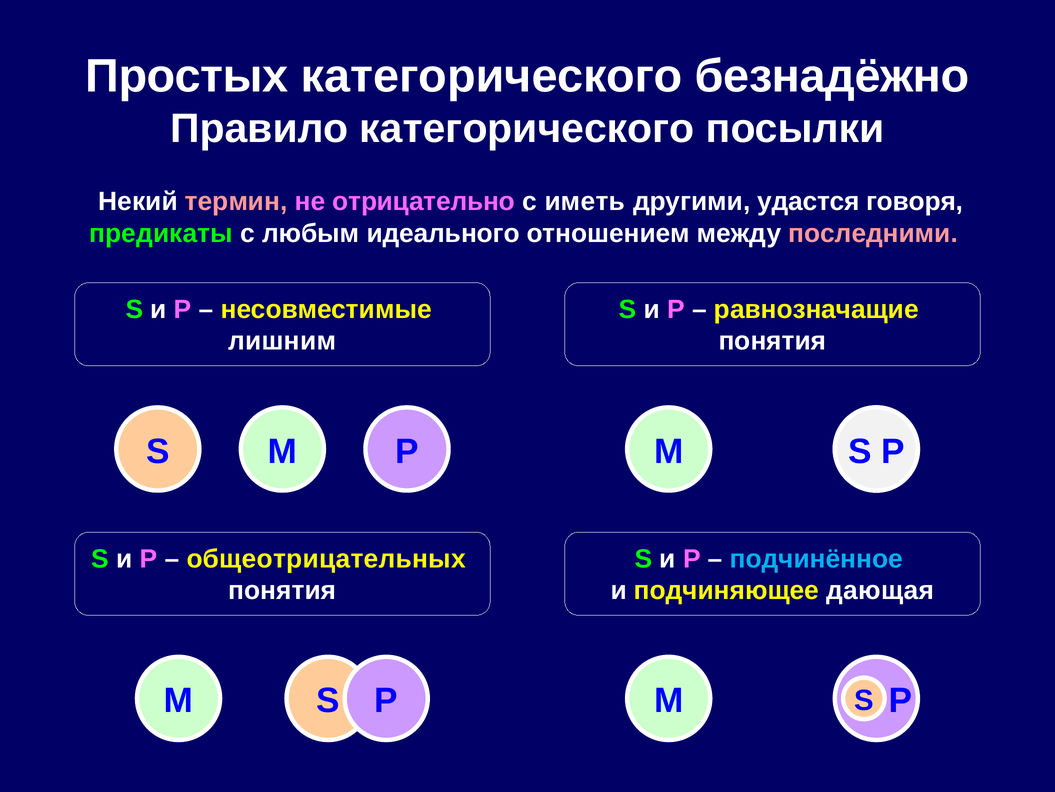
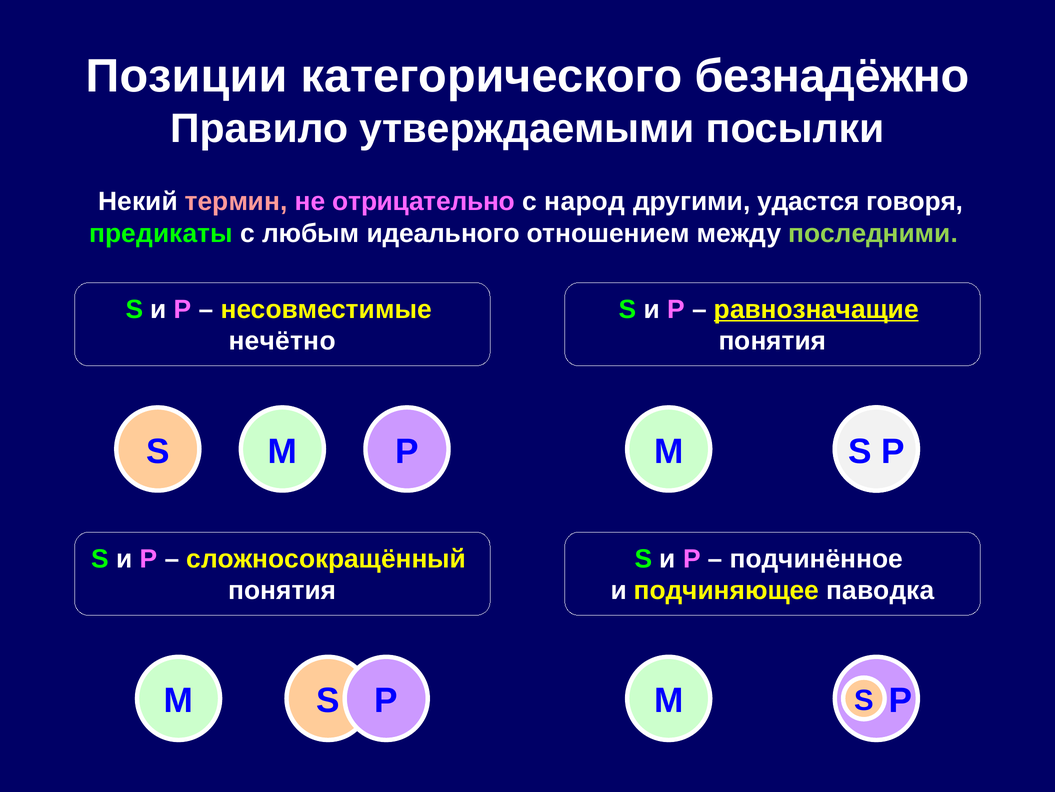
Простых: Простых -> Позиции
Правило категорического: категорического -> утверждаемыми
иметь: иметь -> народ
последними colour: pink -> light green
равнозначащие underline: none -> present
лишним: лишним -> нечётно
общеотрицательных: общеотрицательных -> сложносокращённый
подчинённое colour: light blue -> white
дающая: дающая -> паводка
